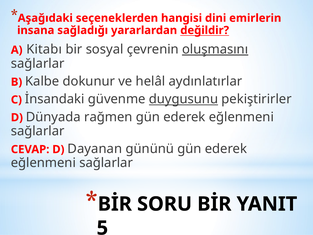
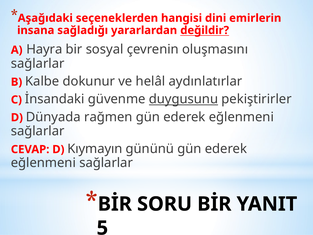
Kitabı: Kitabı -> Hayra
oluşmasını underline: present -> none
Dayanan: Dayanan -> Kıymayın
